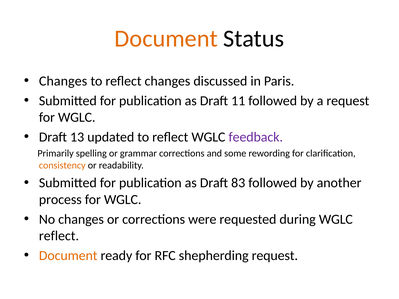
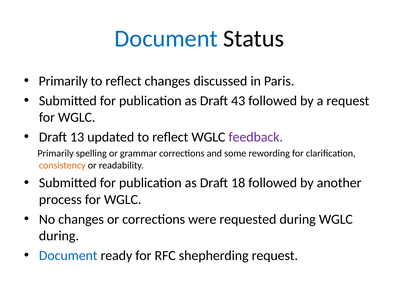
Document at (166, 39) colour: orange -> blue
Changes at (63, 81): Changes -> Primarily
11: 11 -> 43
83: 83 -> 18
reflect at (59, 236): reflect -> during
Document at (68, 256) colour: orange -> blue
